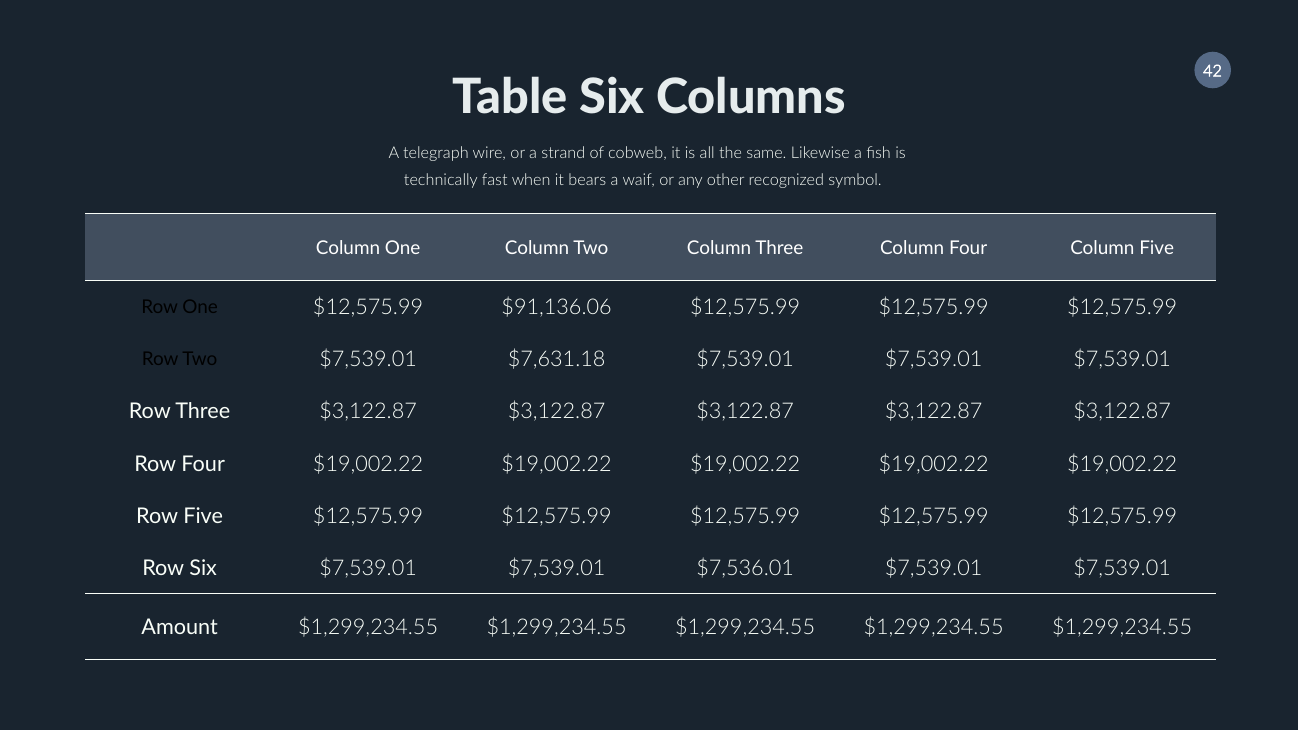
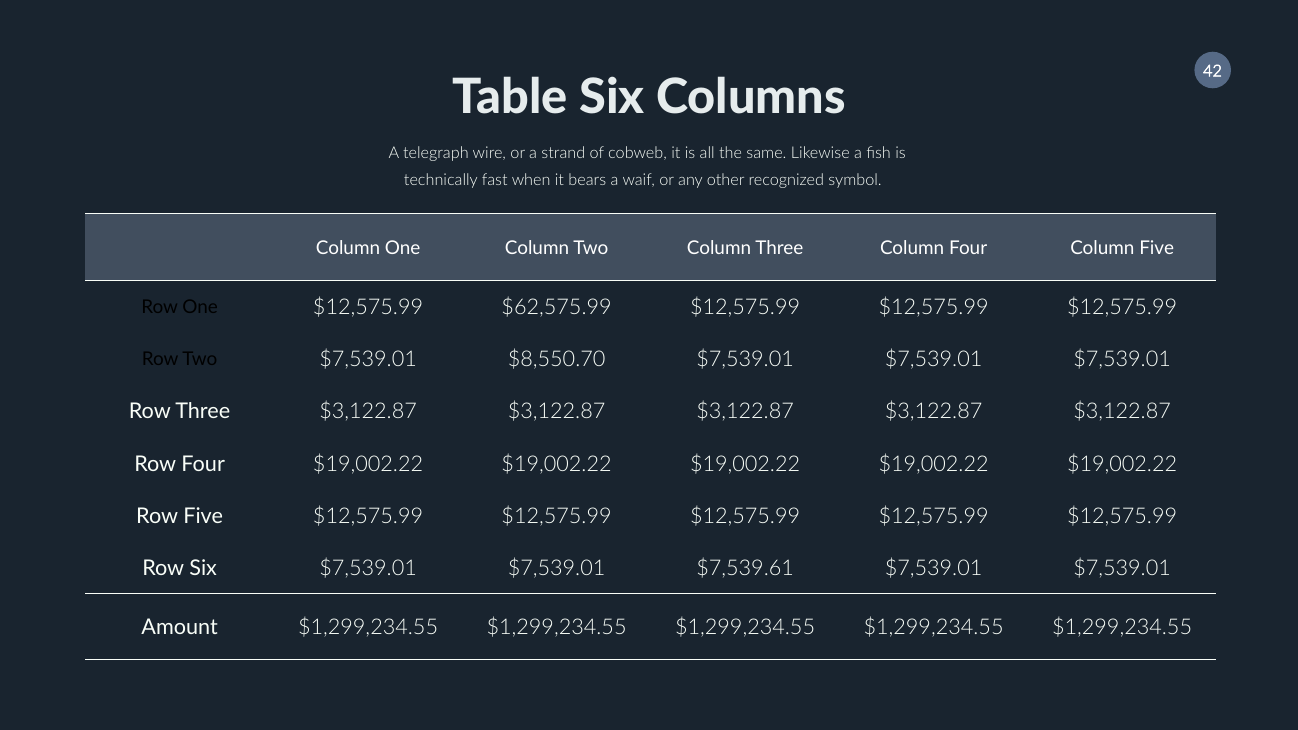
$91,136.06: $91,136.06 -> $62,575.99
$7,631.18: $7,631.18 -> $8,550.70
$7,536.01: $7,536.01 -> $7,539.61
